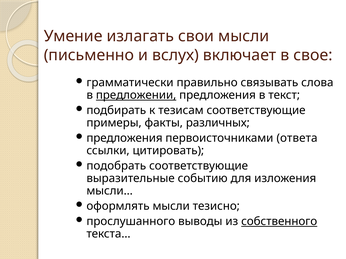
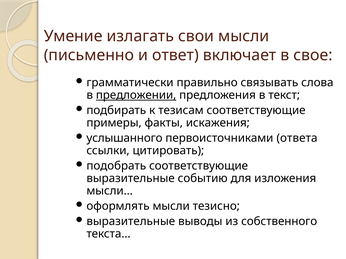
вслух: вслух -> ответ
различных: различных -> искажения
предложения at (124, 138): предложения -> услышанного
прослушанного at (131, 222): прослушанного -> выразительные
собственного underline: present -> none
